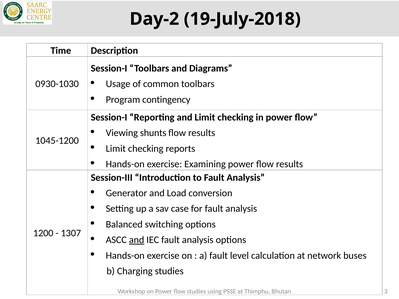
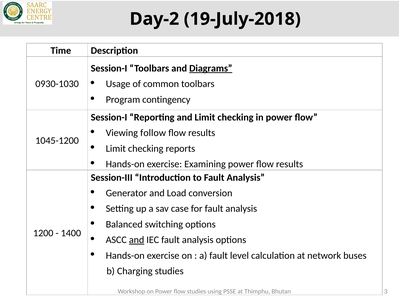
Diagrams underline: none -> present
shunts: shunts -> follow
1307: 1307 -> 1400
